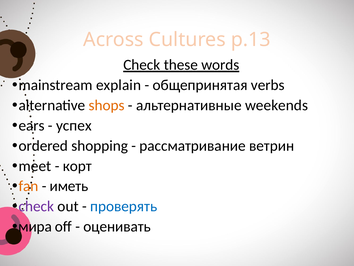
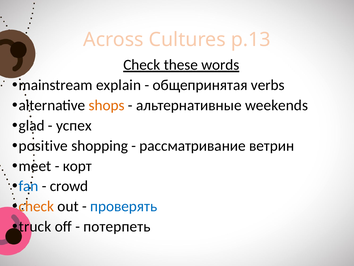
ears: ears -> glad
ordered: ordered -> positive
fan colour: orange -> blue
иметь: иметь -> crowd
check at (36, 206) colour: purple -> orange
мира: мира -> truck
оценивать: оценивать -> потерпеть
